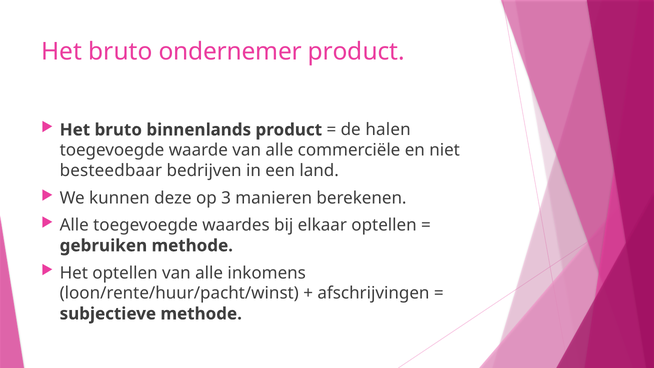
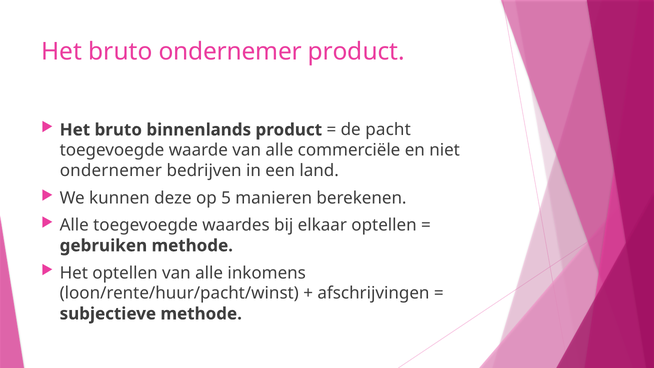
halen: halen -> pacht
besteedbaar at (111, 171): besteedbaar -> ondernemer
3: 3 -> 5
